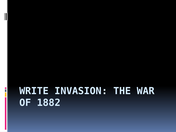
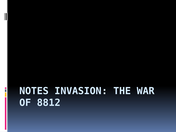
WRITE: WRITE -> NOTES
1882: 1882 -> 8812
